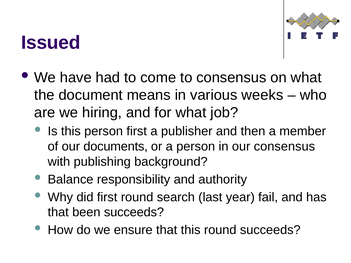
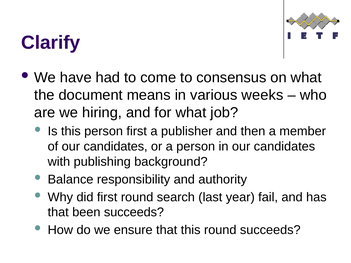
Issued: Issued -> Clarify
of our documents: documents -> candidates
in our consensus: consensus -> candidates
